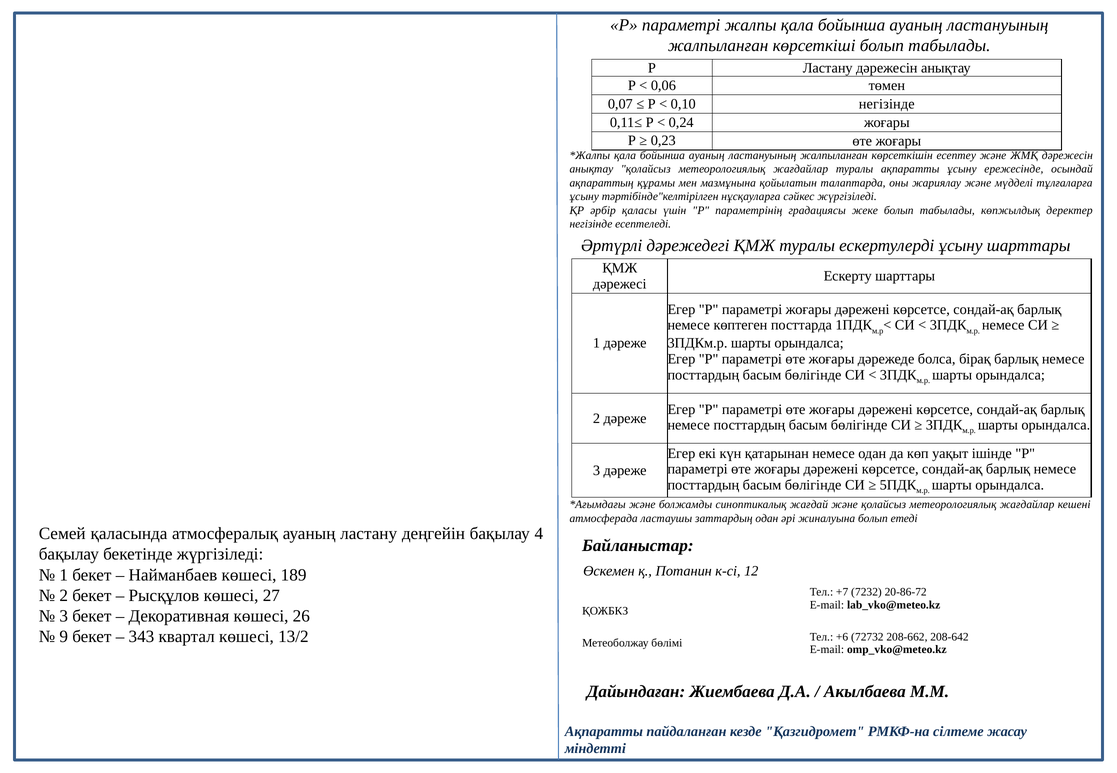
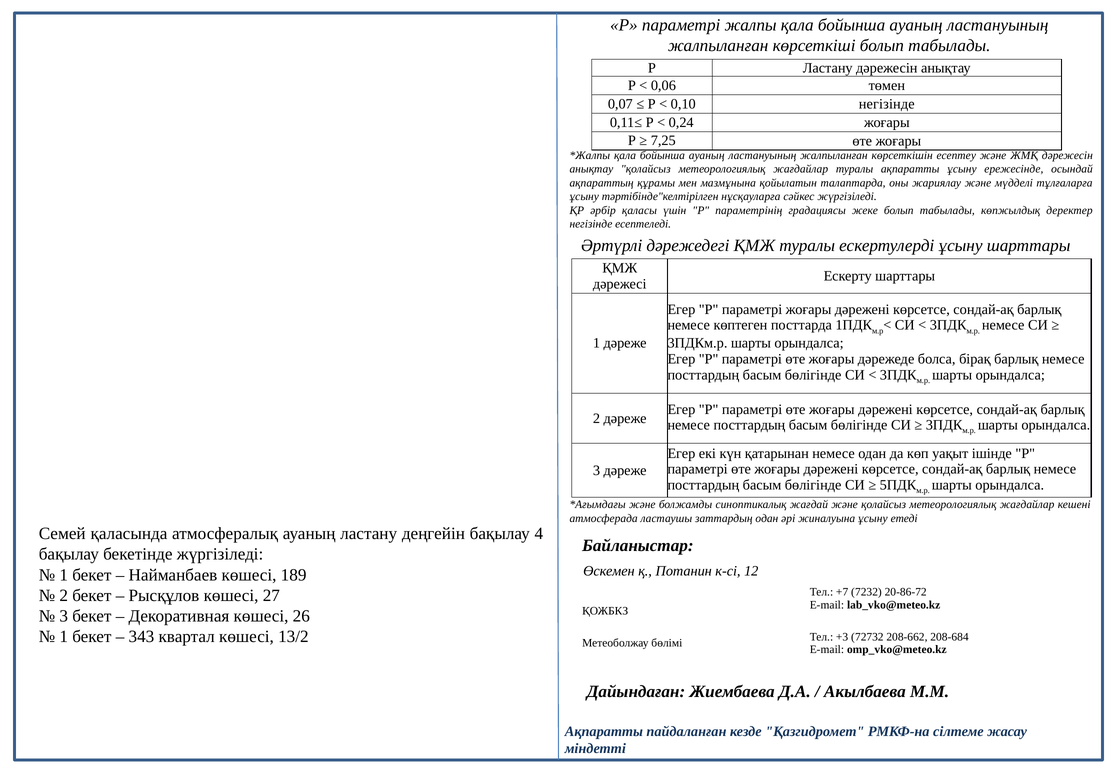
0,23: 0,23 -> 7,25
жиналуына болып: болып -> ұсыну
9 at (64, 637): 9 -> 1
+6: +6 -> +3
208-642: 208-642 -> 208-684
